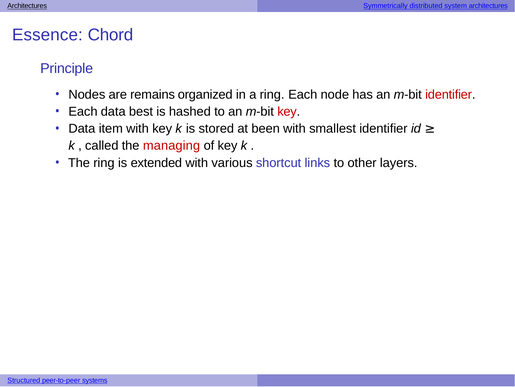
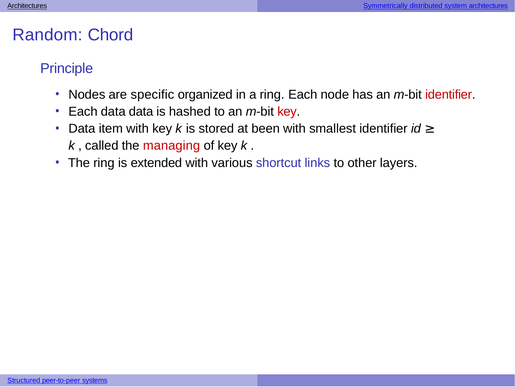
Essence: Essence -> Random
remains: remains -> specific
data best: best -> data
